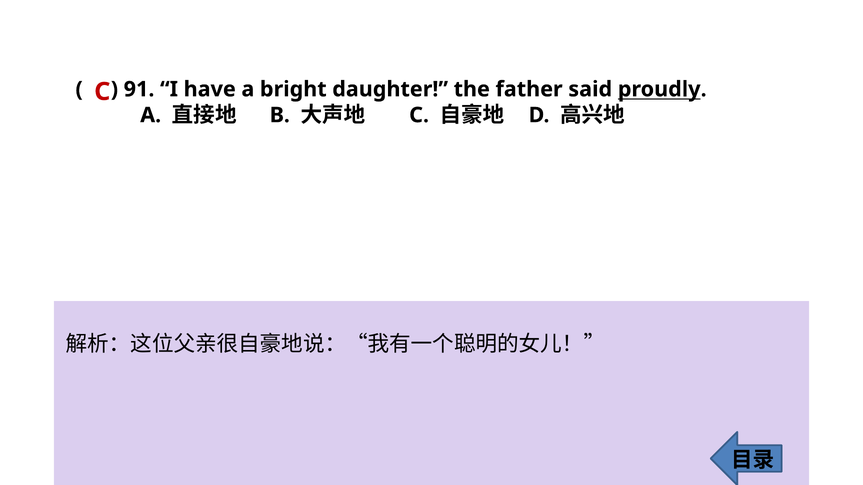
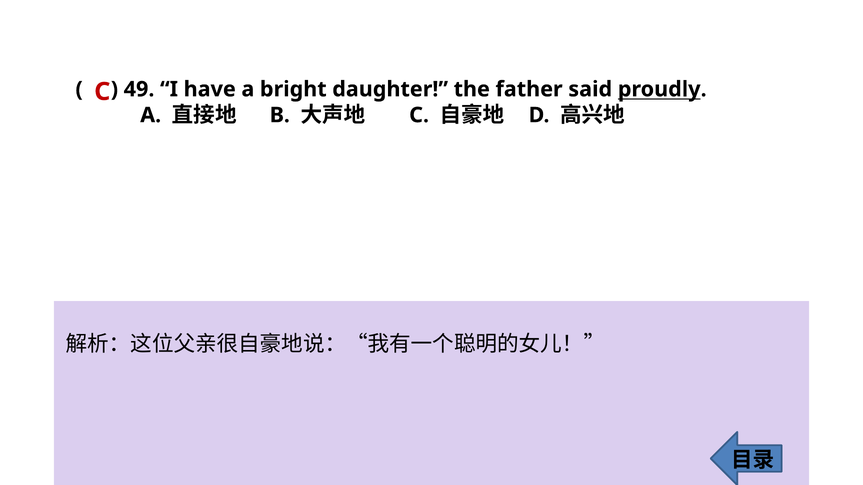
91: 91 -> 49
